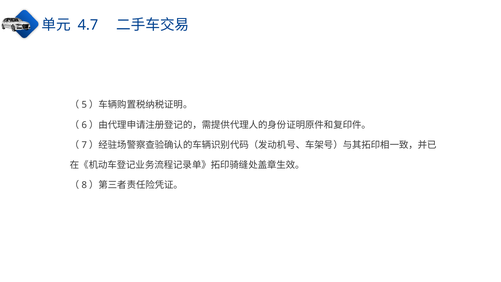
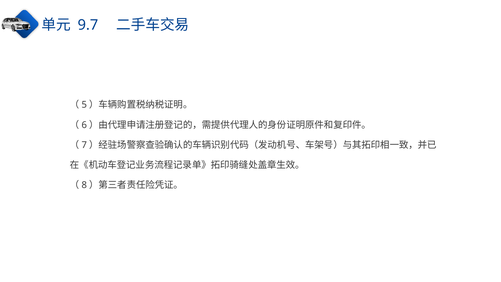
4.7: 4.7 -> 9.7
